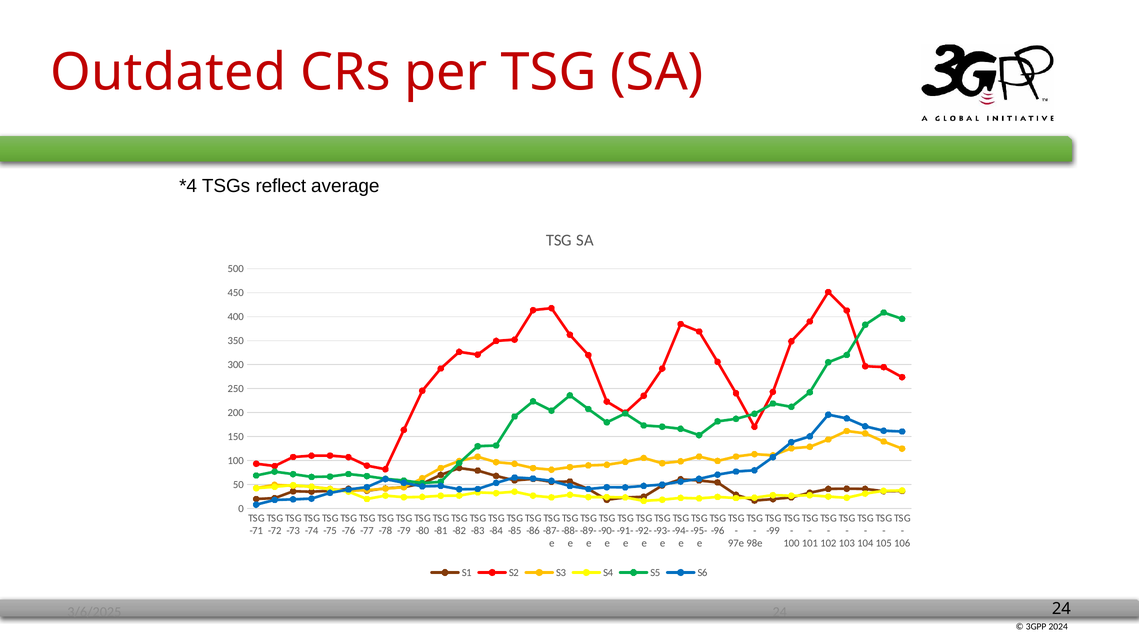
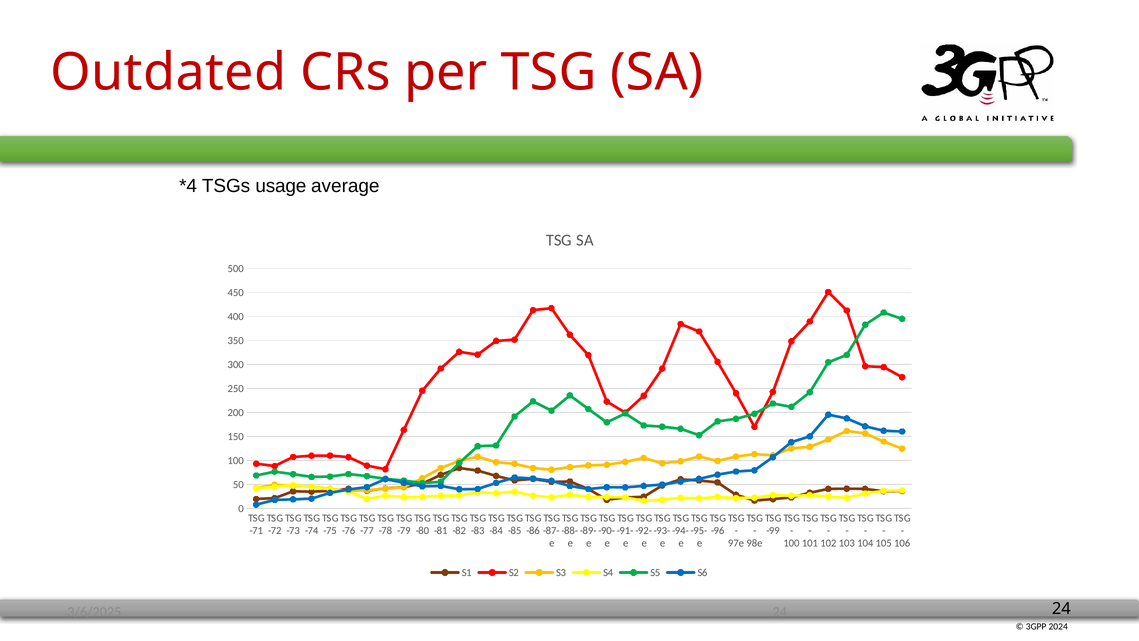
reflect: reflect -> usage
